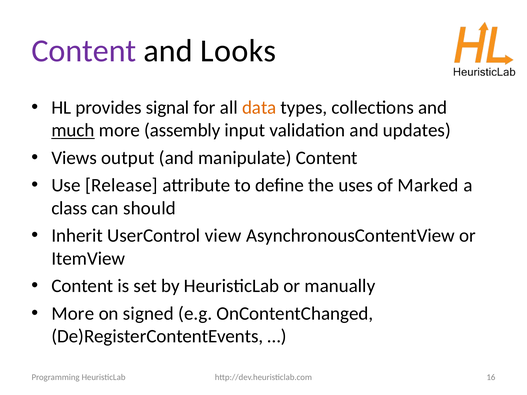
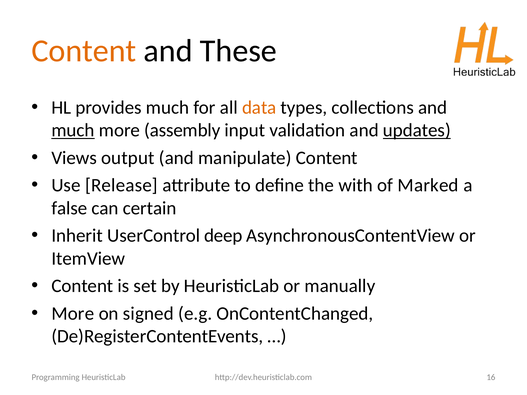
Content at (84, 51) colour: purple -> orange
Looks: Looks -> These
provides signal: signal -> much
updates underline: none -> present
uses: uses -> with
class: class -> false
should: should -> certain
view: view -> deep
